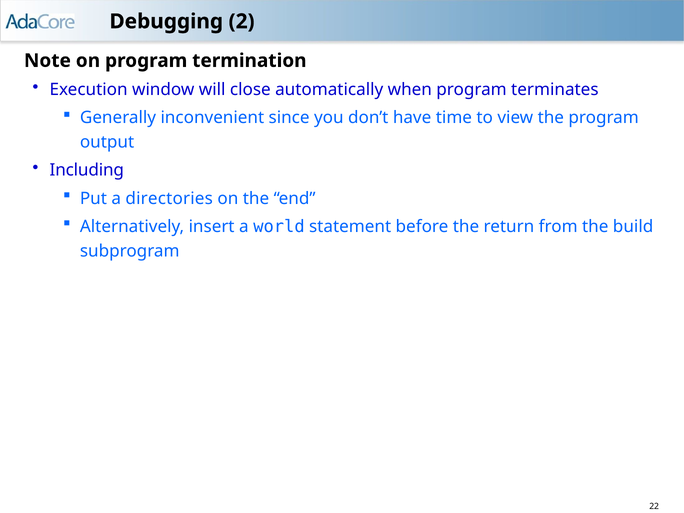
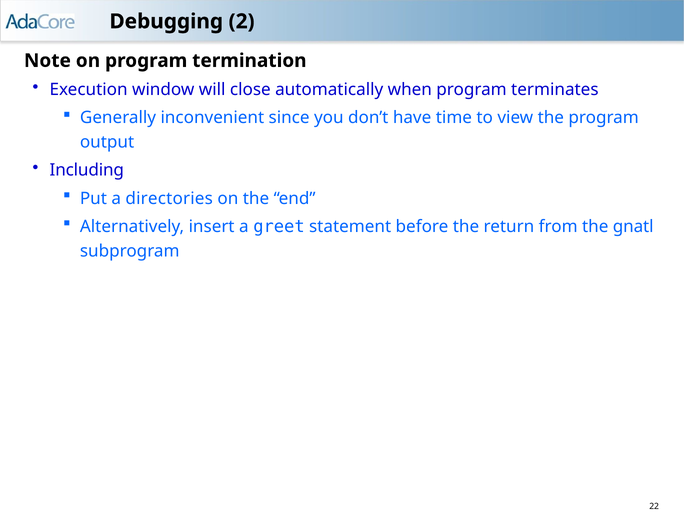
world: world -> greet
build: build -> gnatl
